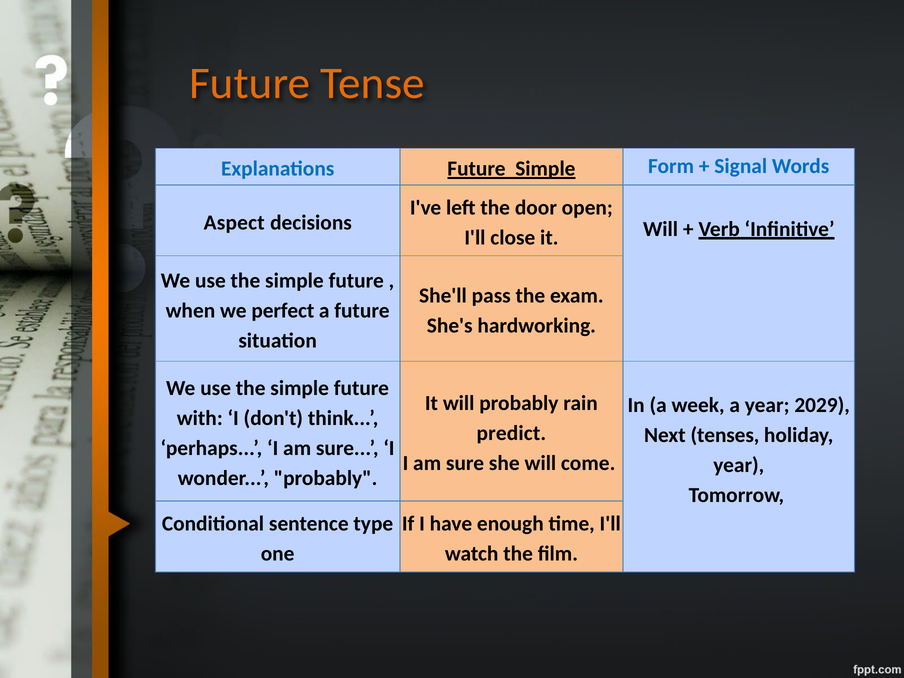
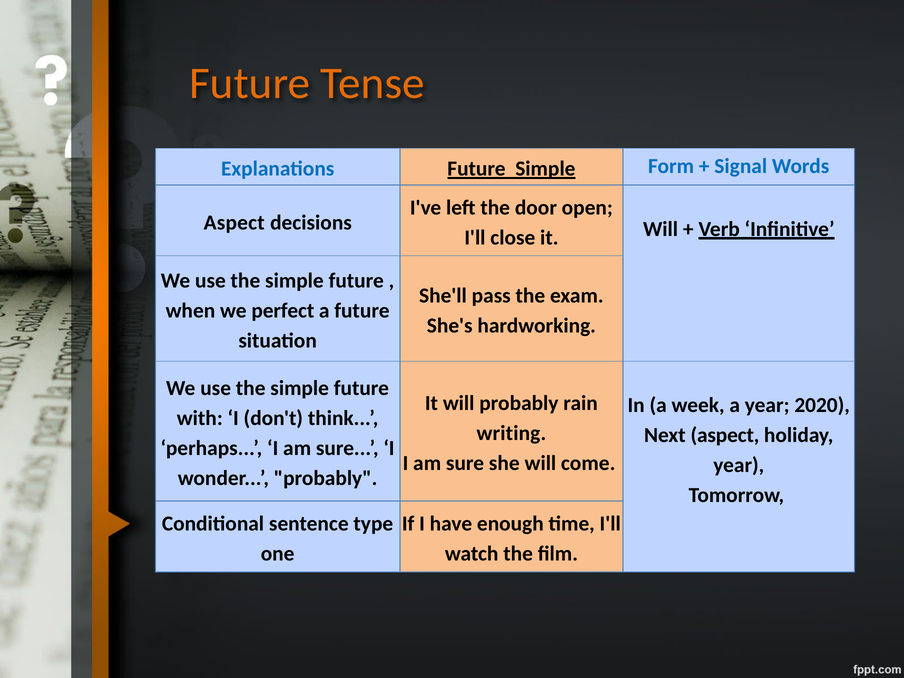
2029: 2029 -> 2020
predict: predict -> writing
Next tenses: tenses -> aspect
